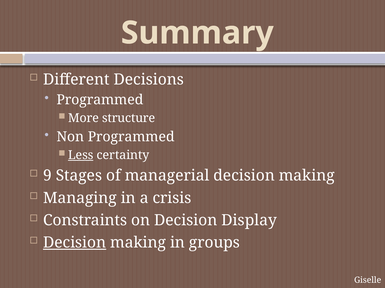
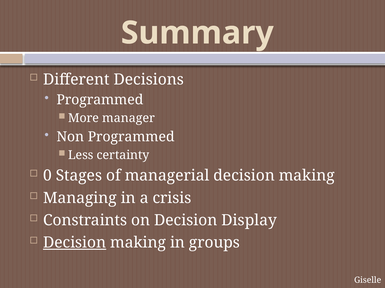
structure: structure -> manager
Less underline: present -> none
9: 9 -> 0
